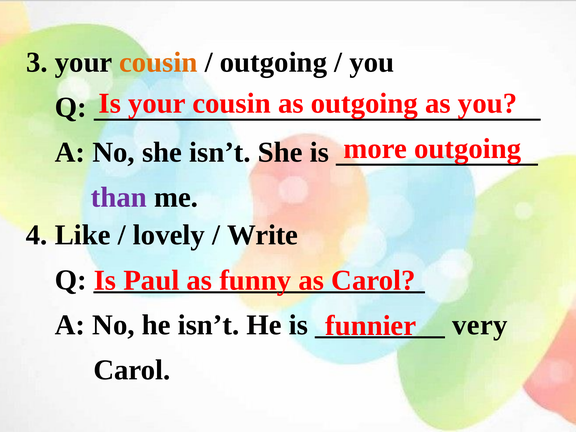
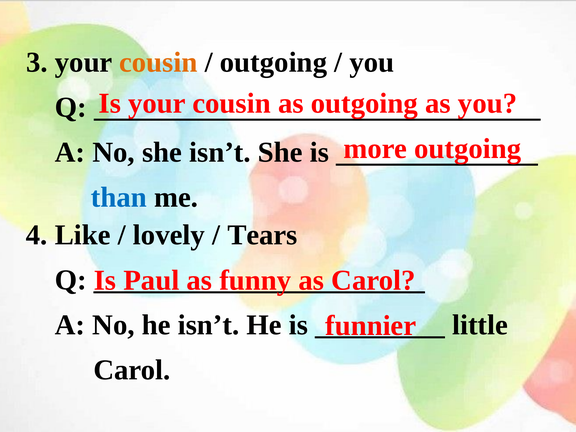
than colour: purple -> blue
Write: Write -> Tears
very: very -> little
